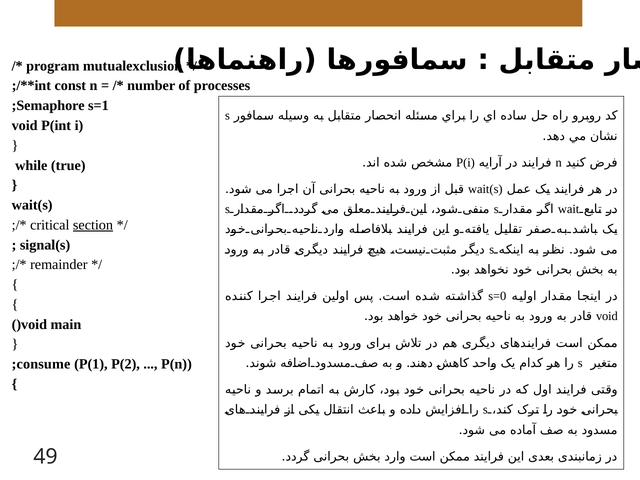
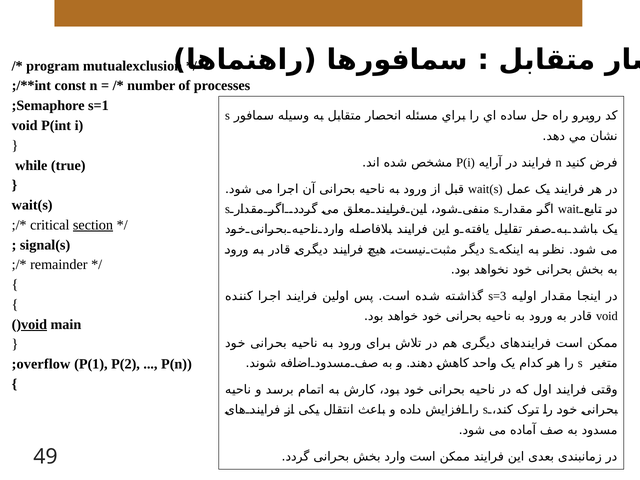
s=0: s=0 -> s=3
void at (34, 324) underline: none -> present
consume: consume -> overflow
